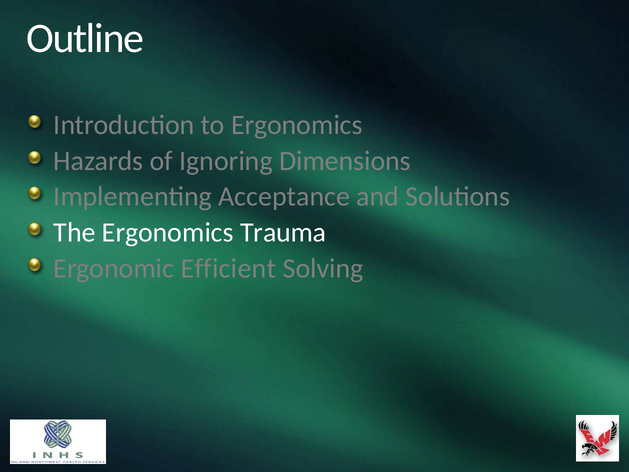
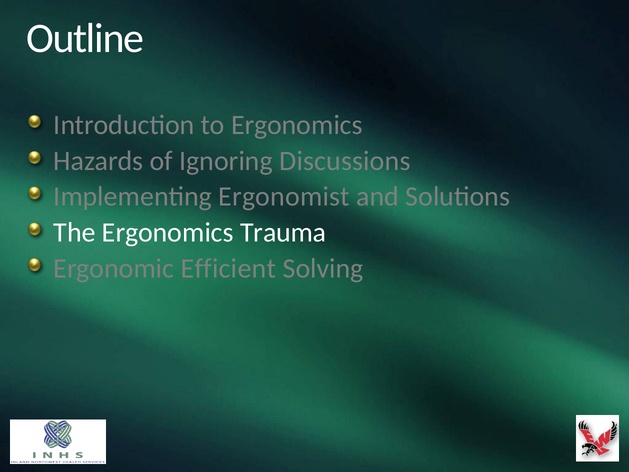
Dimensions: Dimensions -> Discussions
Acceptance: Acceptance -> Ergonomist
